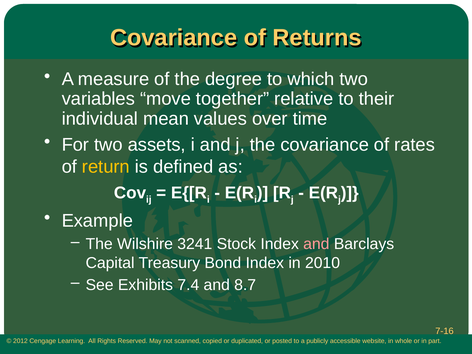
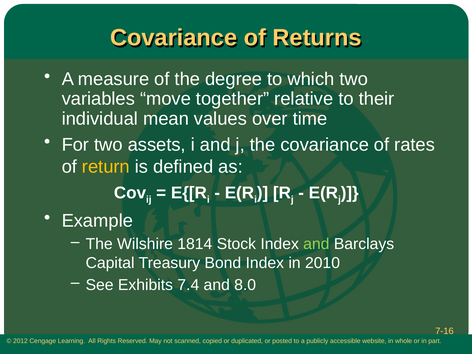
3241: 3241 -> 1814
and at (316, 244) colour: pink -> light green
8.7: 8.7 -> 8.0
